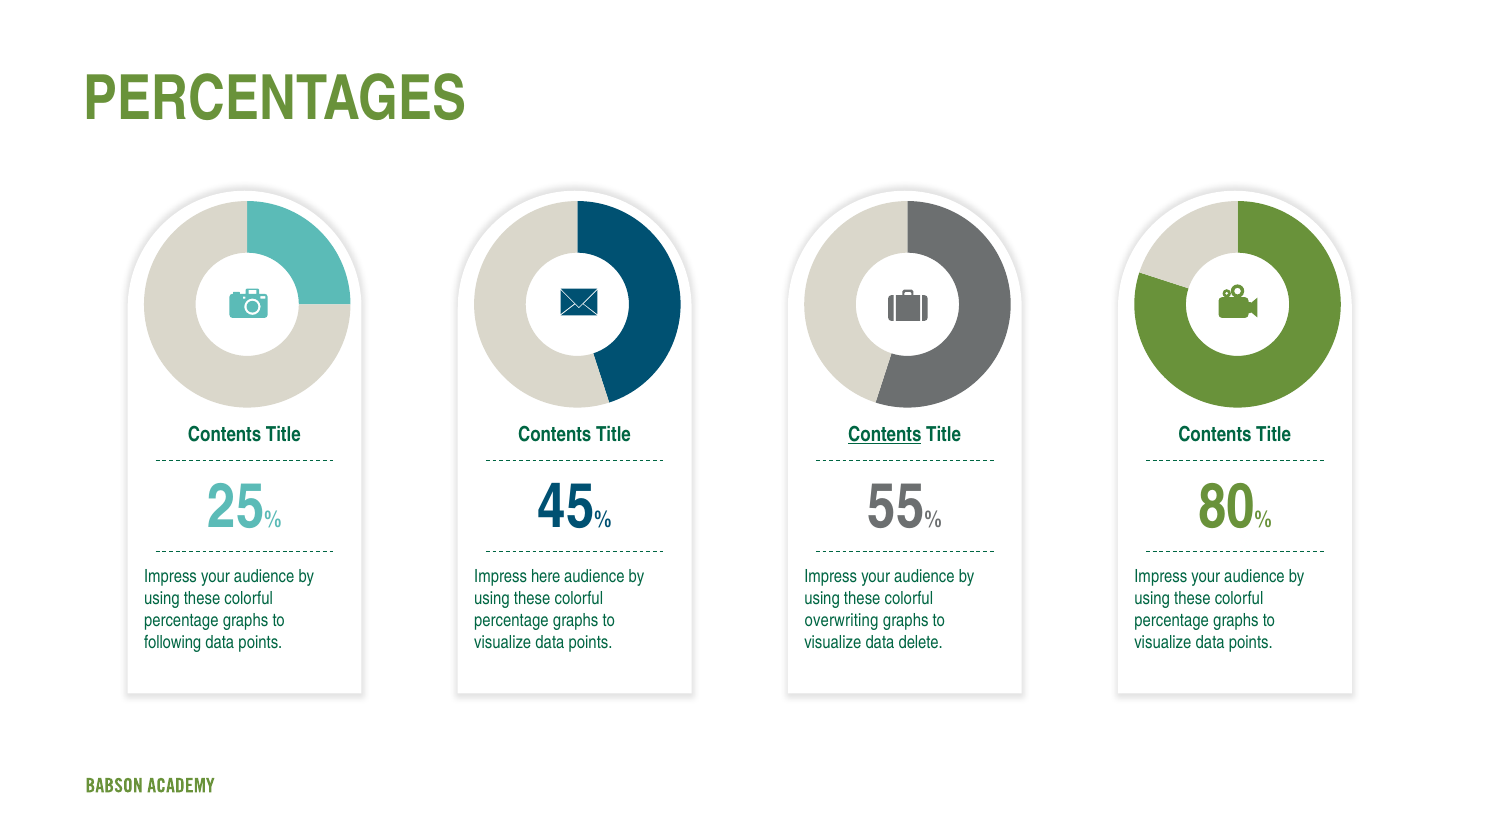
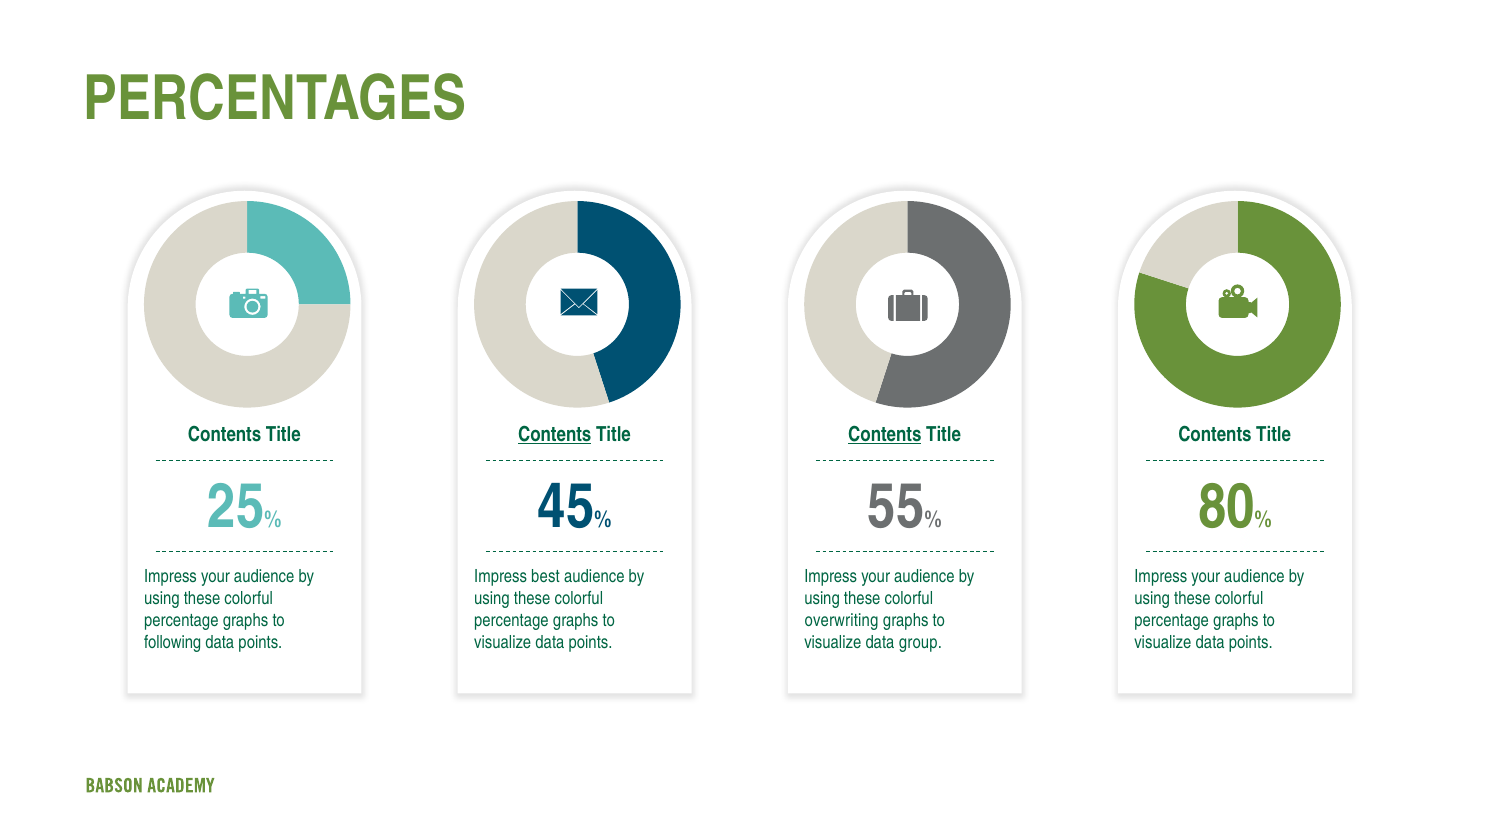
Contents at (555, 435) underline: none -> present
here: here -> best
delete: delete -> group
